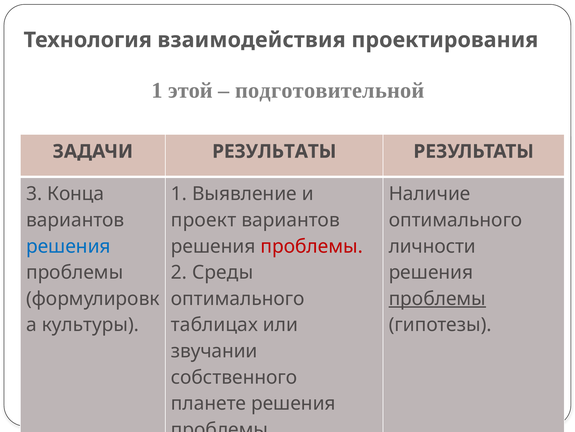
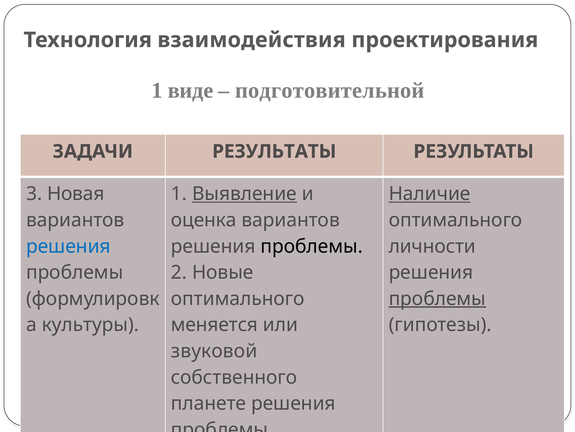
этой: этой -> виде
Конца: Конца -> Новая
Выявление underline: none -> present
Наличие underline: none -> present
проект: проект -> оценка
проблемы at (312, 246) colour: red -> black
Среды: Среды -> Новые
таблицах: таблицах -> меняется
звучании: звучании -> звуковой
